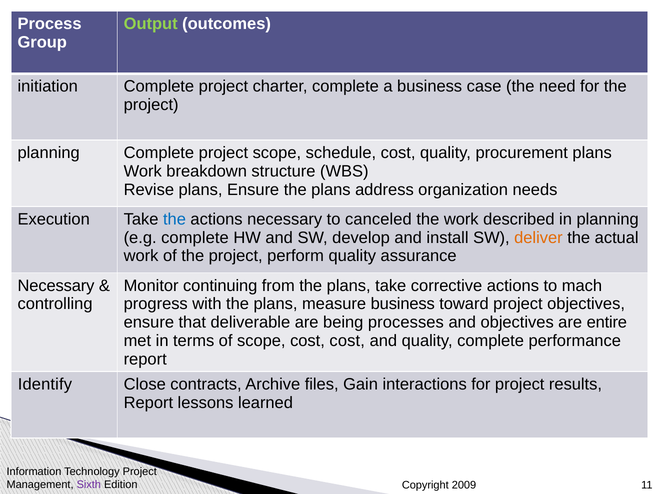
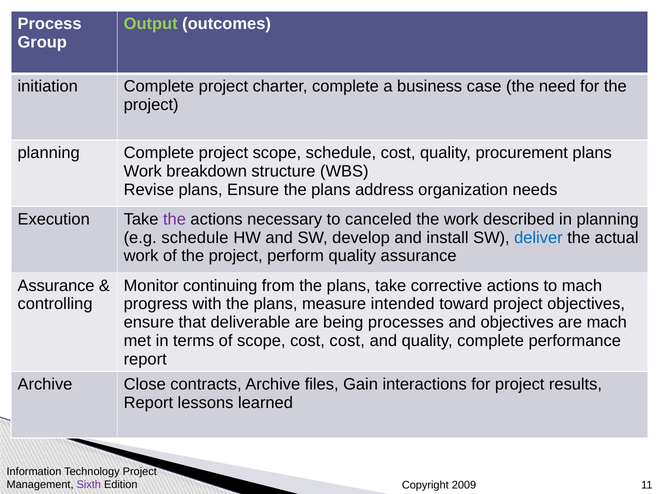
the at (174, 219) colour: blue -> purple
e.g complete: complete -> schedule
deliver colour: orange -> blue
Necessary at (56, 286): Necessary -> Assurance
measure business: business -> intended
are entire: entire -> mach
Identify at (45, 385): Identify -> Archive
